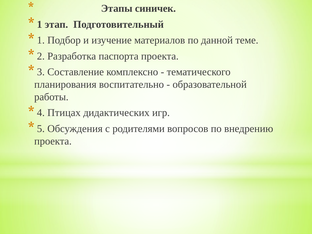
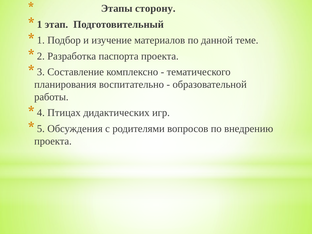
синичек: синичек -> сторону
